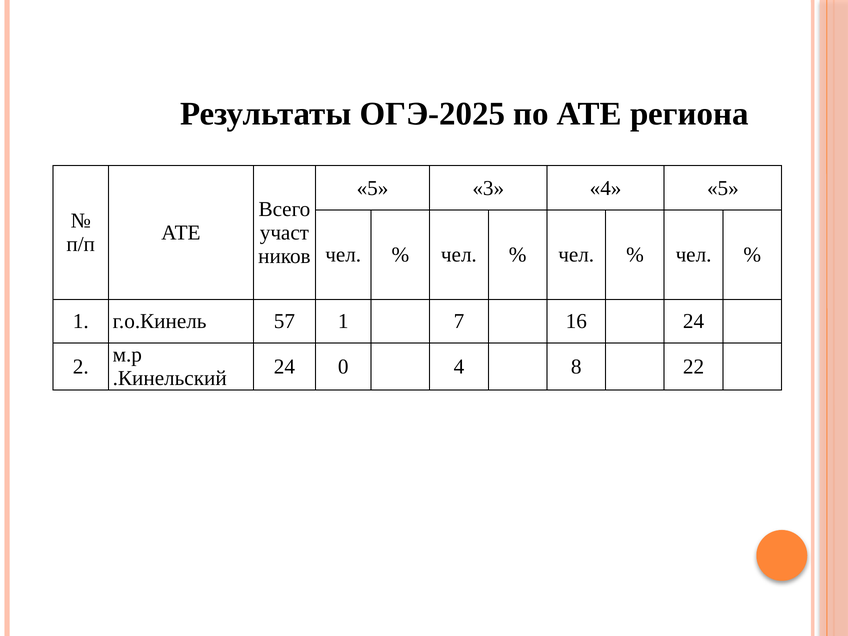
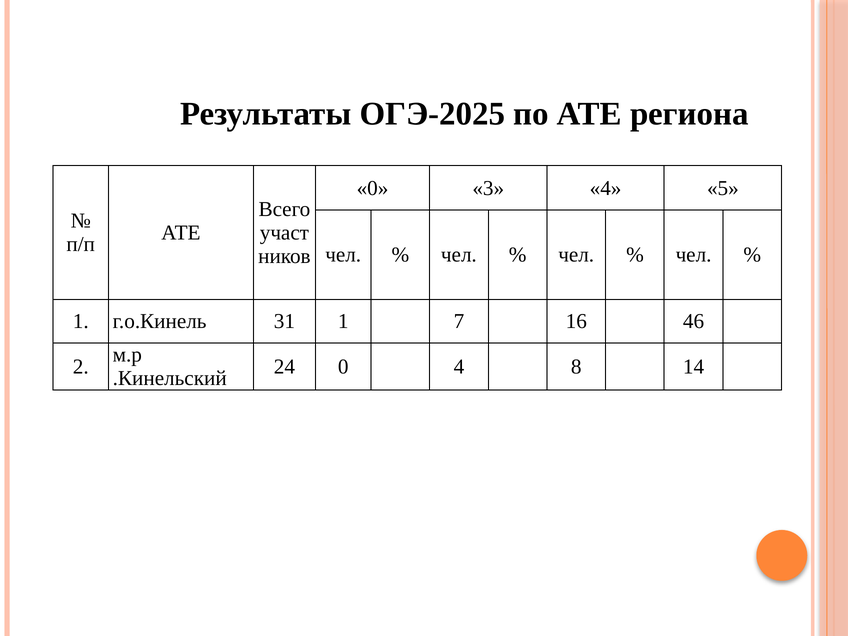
5 at (373, 188): 5 -> 0
57: 57 -> 31
16 24: 24 -> 46
22: 22 -> 14
